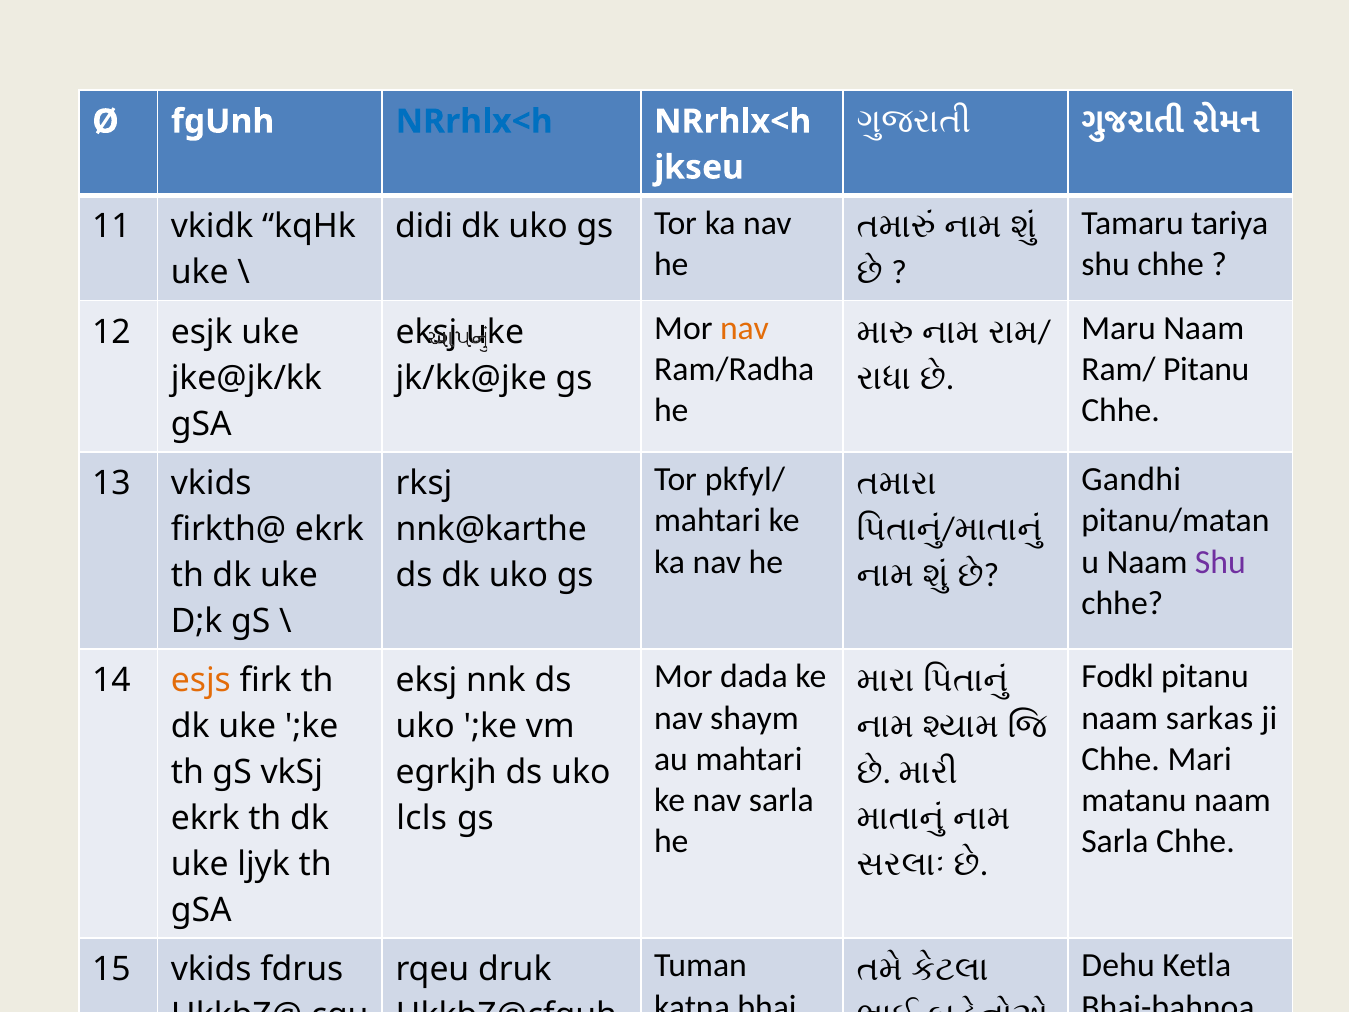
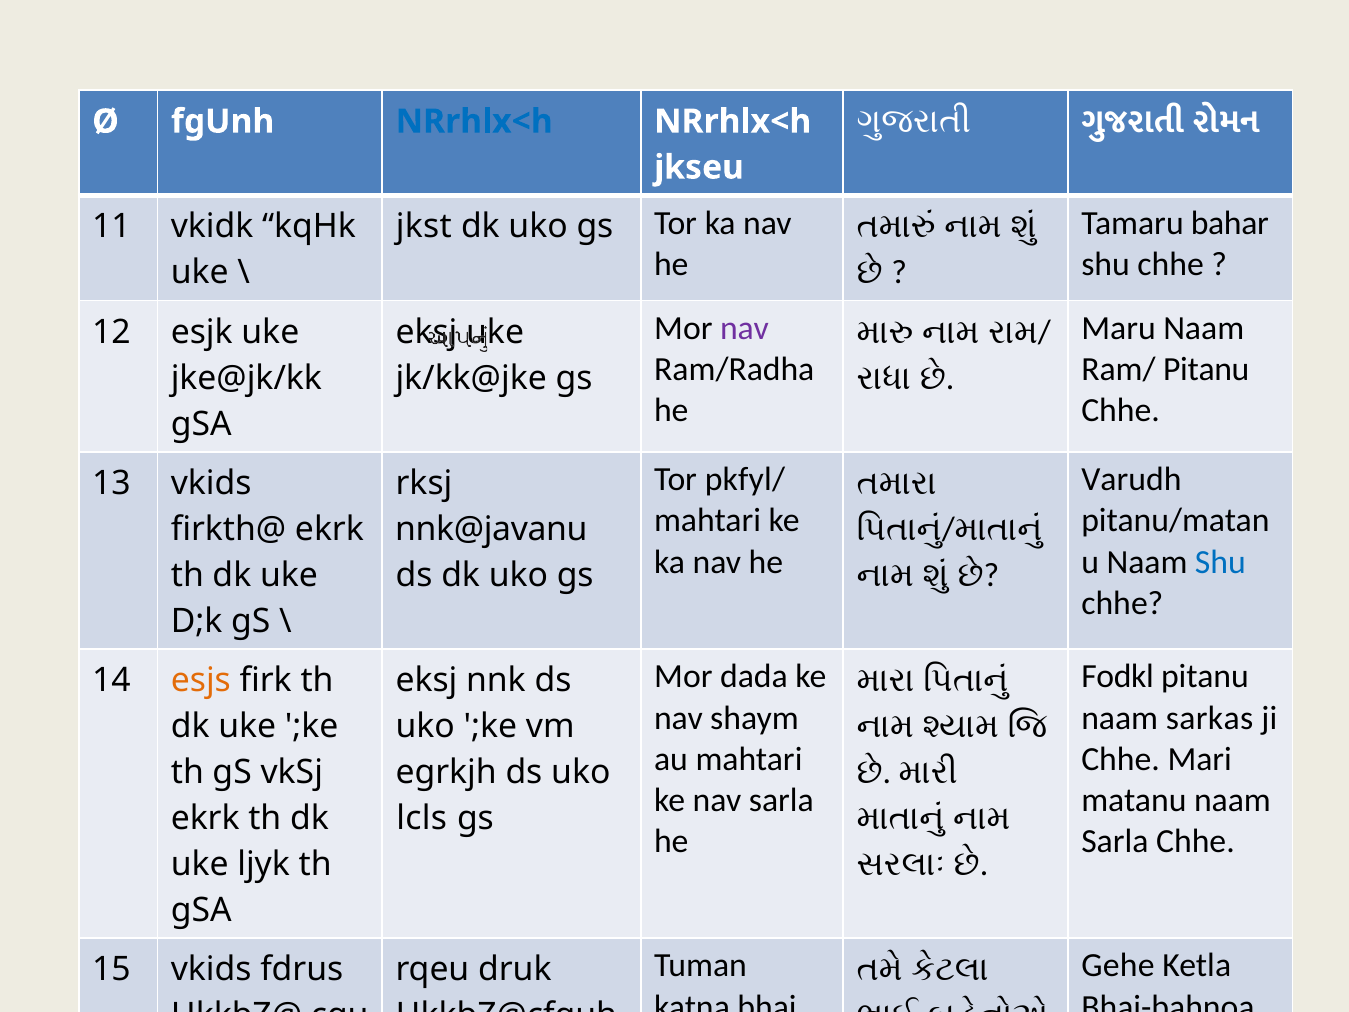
tariya: tariya -> bahar
didi: didi -> jkst
nav at (744, 328) colour: orange -> purple
Gandhi: Gandhi -> Varudh
nnk@karthe: nnk@karthe -> nnk@javanu
Shu at (1220, 562) colour: purple -> blue
Dehu: Dehu -> Gehe
